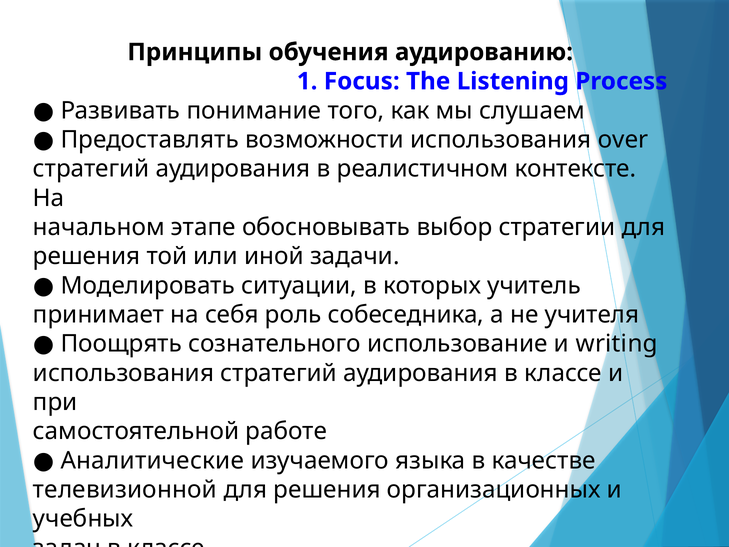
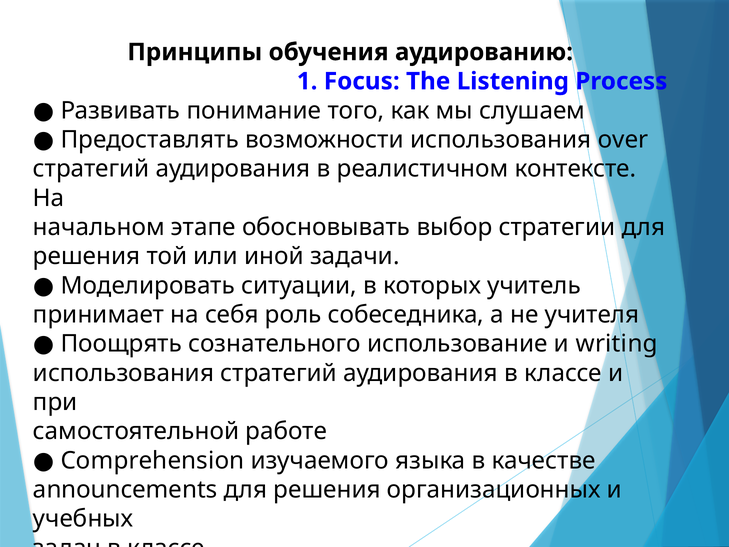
Аналитические: Аналитические -> Comprehension
телевизионной: телевизионной -> announcements
